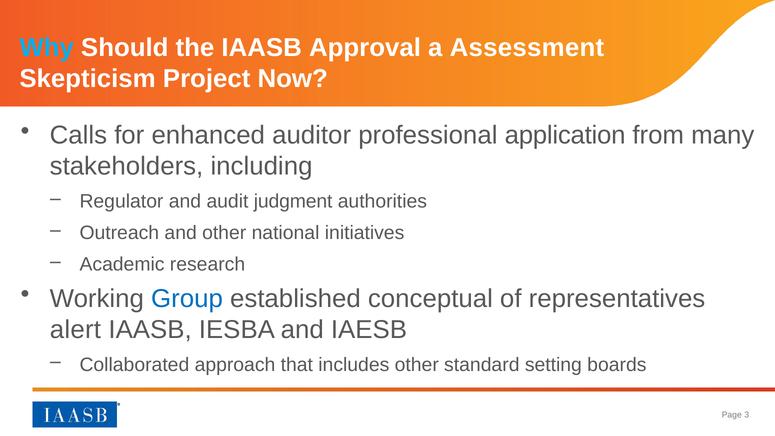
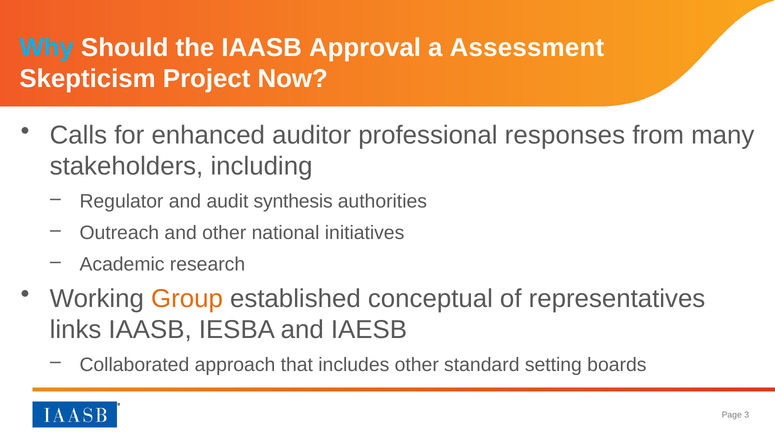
application: application -> responses
judgment: judgment -> synthesis
Group colour: blue -> orange
alert: alert -> links
